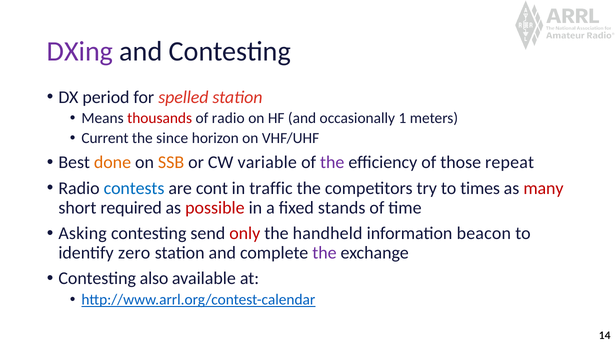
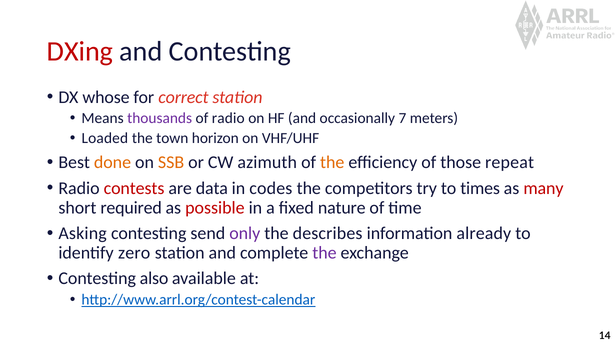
DXing colour: purple -> red
period: period -> whose
spelled: spelled -> correct
thousands colour: red -> purple
1: 1 -> 7
Current: Current -> Loaded
since: since -> town
variable: variable -> azimuth
the at (332, 162) colour: purple -> orange
contests colour: blue -> red
cont: cont -> data
traffic: traffic -> codes
stands: stands -> nature
only colour: red -> purple
handheld: handheld -> describes
beacon: beacon -> already
